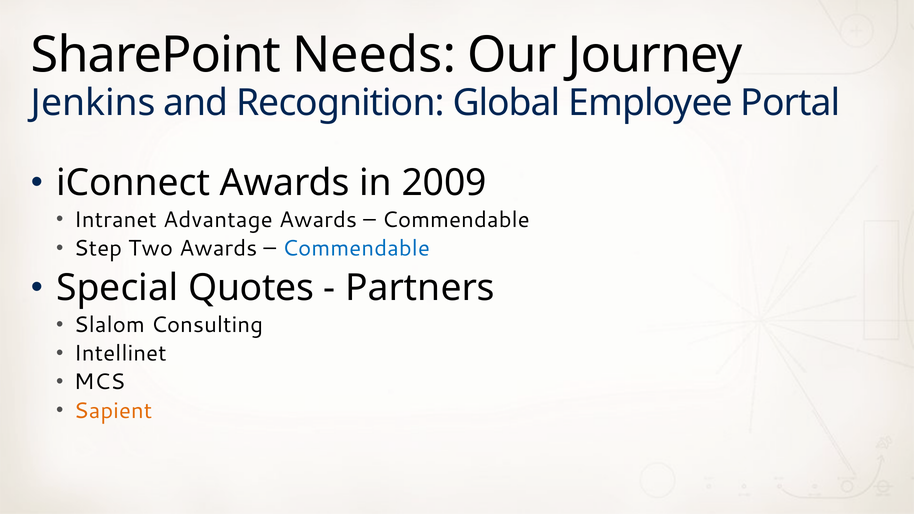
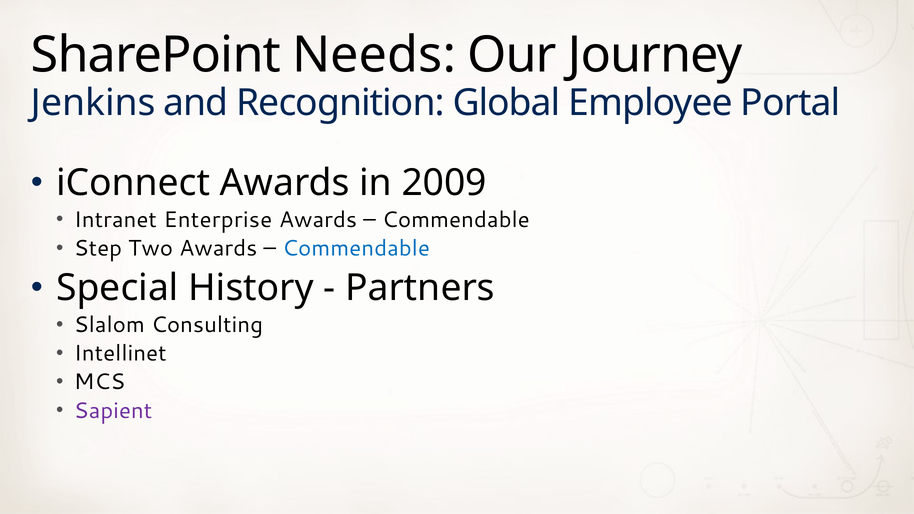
Advantage: Advantage -> Enterprise
Quotes: Quotes -> History
Sapient colour: orange -> purple
